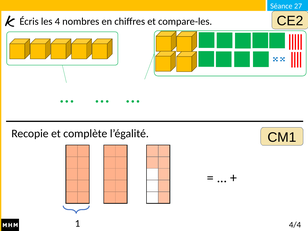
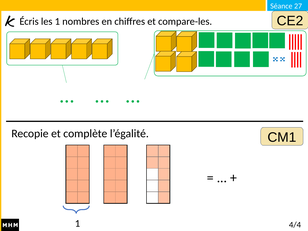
les 4: 4 -> 1
